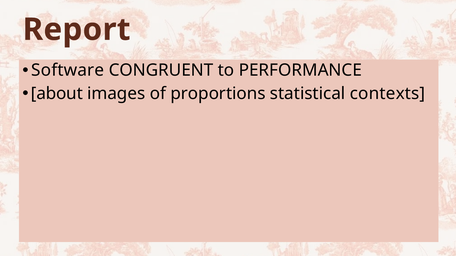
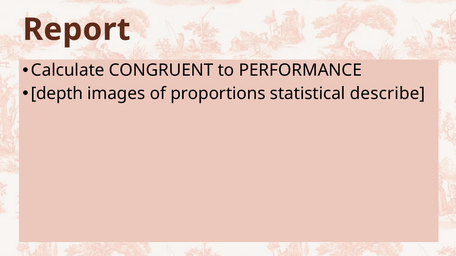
Software: Software -> Calculate
about: about -> depth
contexts: contexts -> describe
